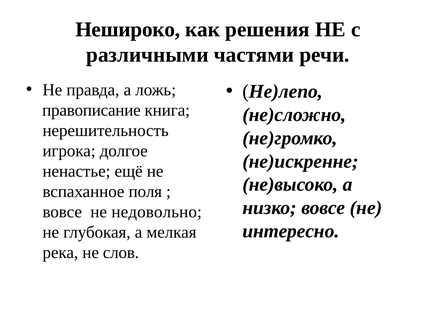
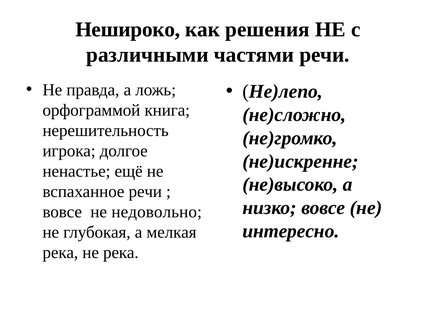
правописание: правописание -> орфограммой
вспаханное поля: поля -> речи
не слов: слов -> река
